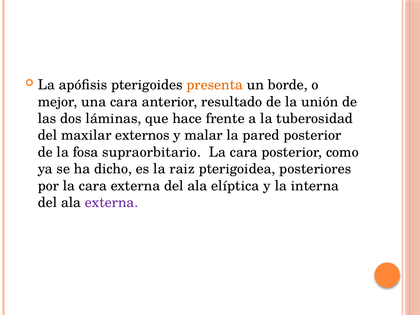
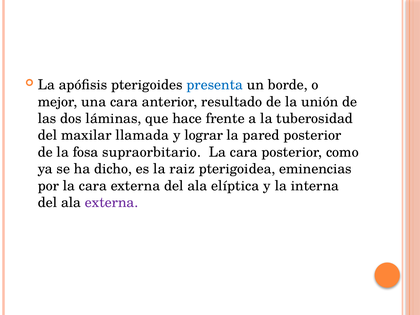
presenta colour: orange -> blue
externos: externos -> llamada
malar: malar -> lograr
posteriores: posteriores -> eminencias
